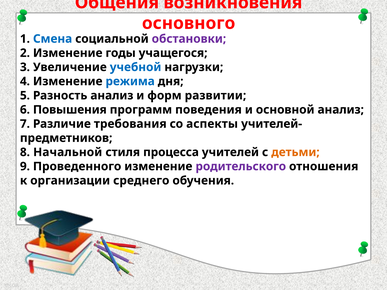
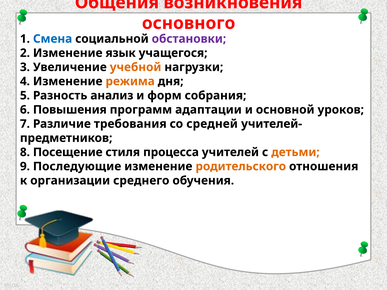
годы: годы -> язык
учебной colour: blue -> orange
режима colour: blue -> orange
развитии: развитии -> собрания
поведения: поведения -> адаптации
основной анализ: анализ -> уроков
аспекты: аспекты -> средней
Начальной: Начальной -> Посещение
Проведенного: Проведенного -> Последующие
родительского colour: purple -> orange
